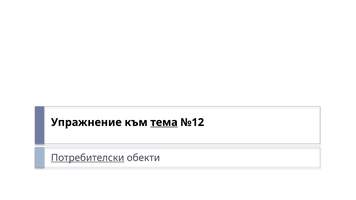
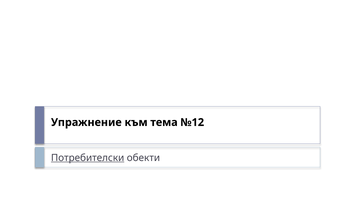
тема underline: present -> none
